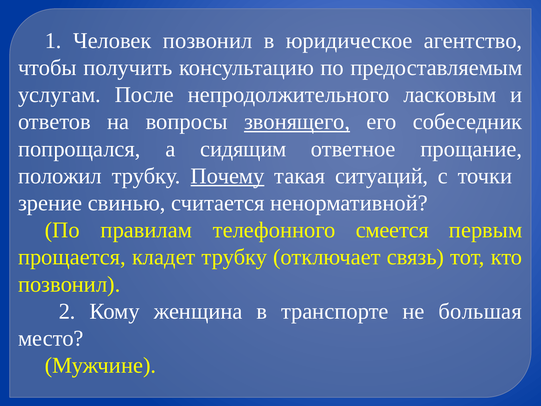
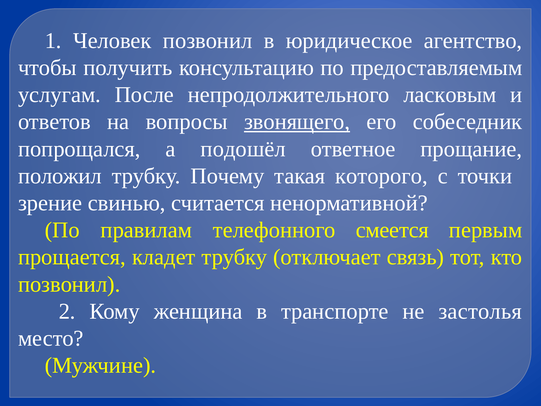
сидящим: сидящим -> подошёл
Почему underline: present -> none
ситуаций: ситуаций -> которого
большая: большая -> застолья
